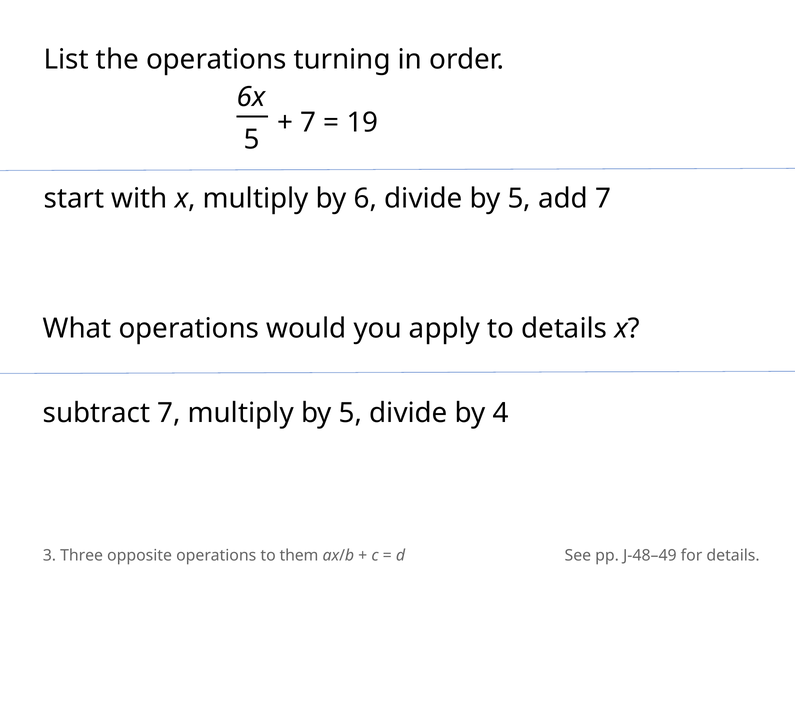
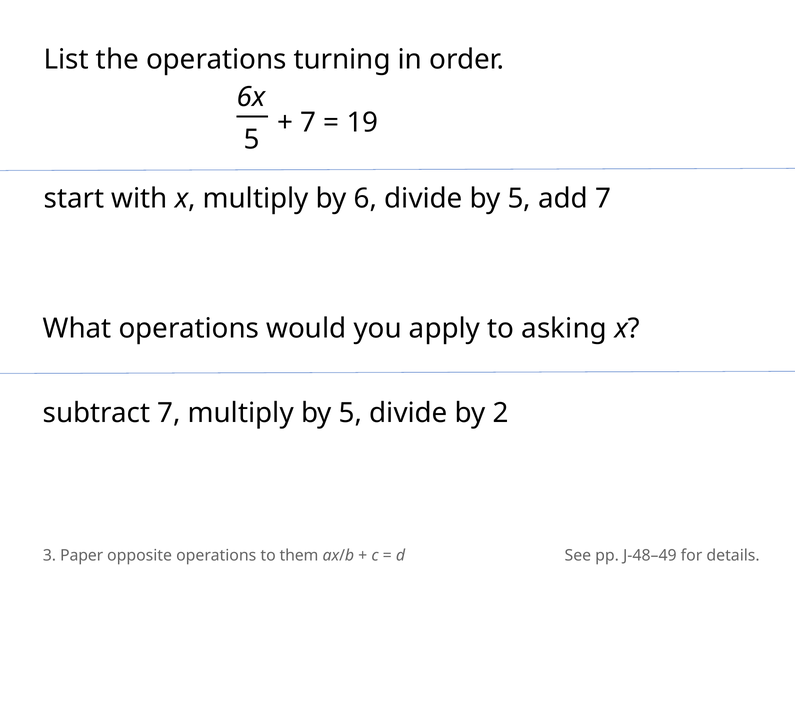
to details: details -> asking
4: 4 -> 2
Three: Three -> Paper
